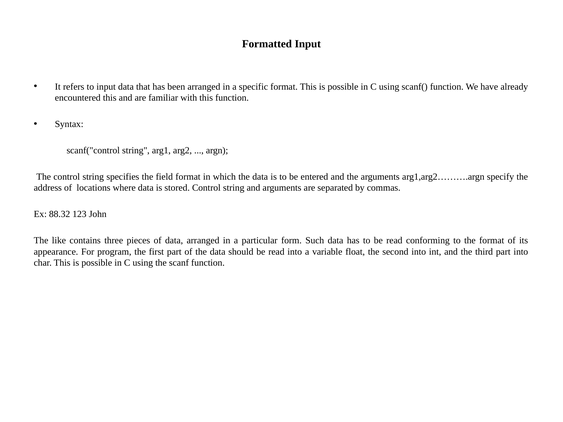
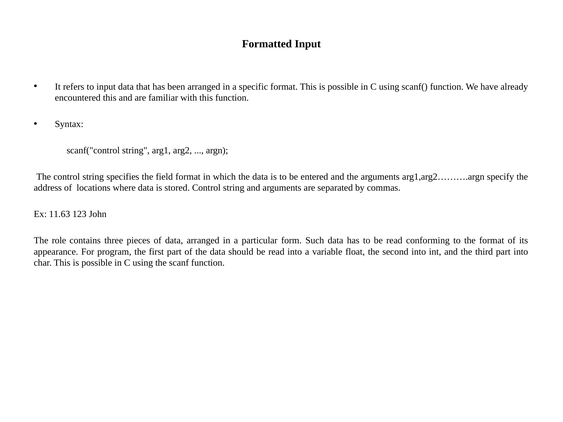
88.32: 88.32 -> 11.63
like: like -> role
